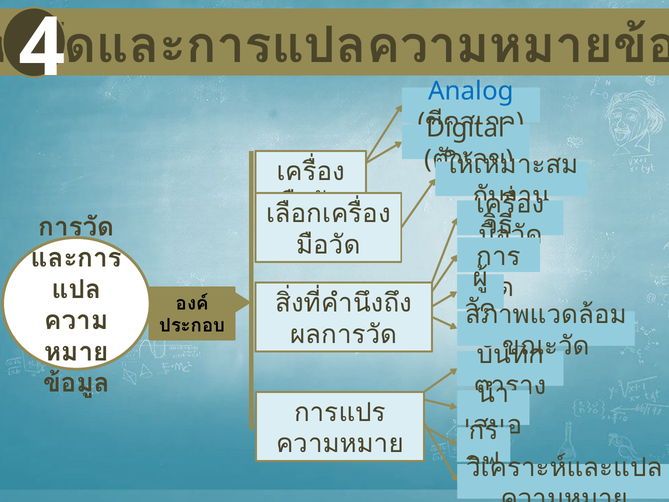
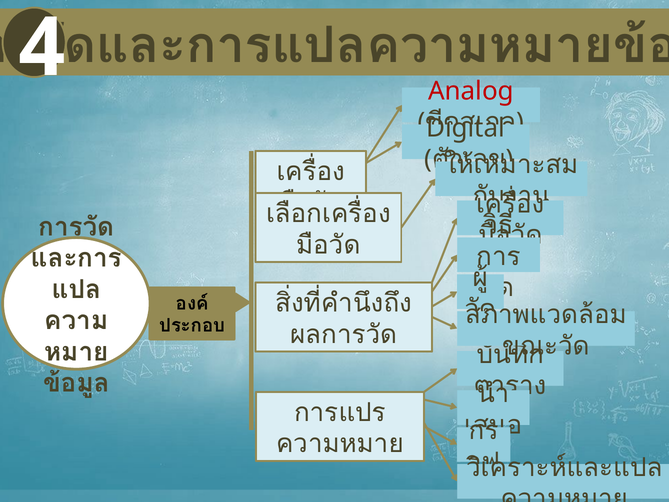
Analog colour: blue -> red
